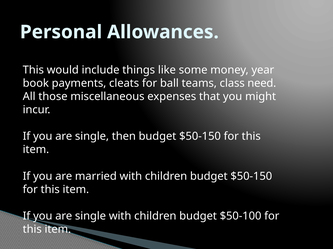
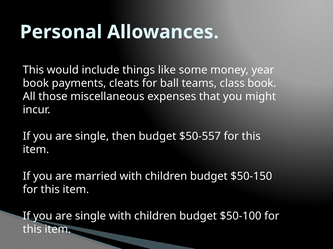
class need: need -> book
then budget $50-150: $50-150 -> $50-557
